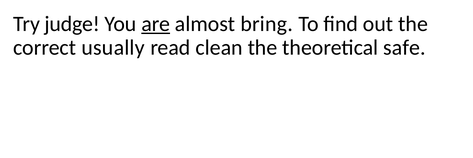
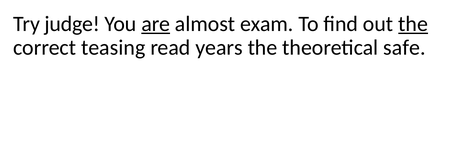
bring: bring -> exam
the at (413, 24) underline: none -> present
usually: usually -> teasing
clean: clean -> years
